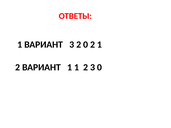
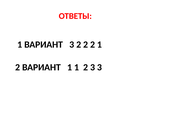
3 2 0: 0 -> 2
3 0: 0 -> 3
